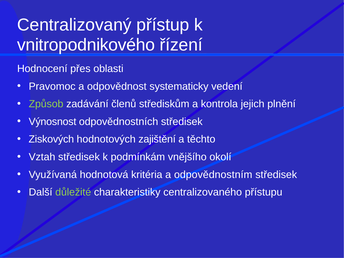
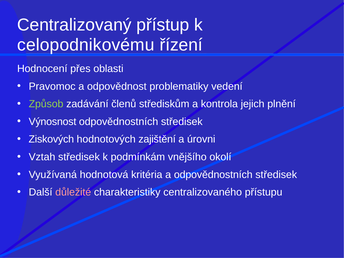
vnitropodnikového: vnitropodnikového -> celopodnikovému
systematicky: systematicky -> problematiky
těchto: těchto -> úrovni
a odpovědnostním: odpovědnostním -> odpovědnostních
důležité colour: light green -> pink
